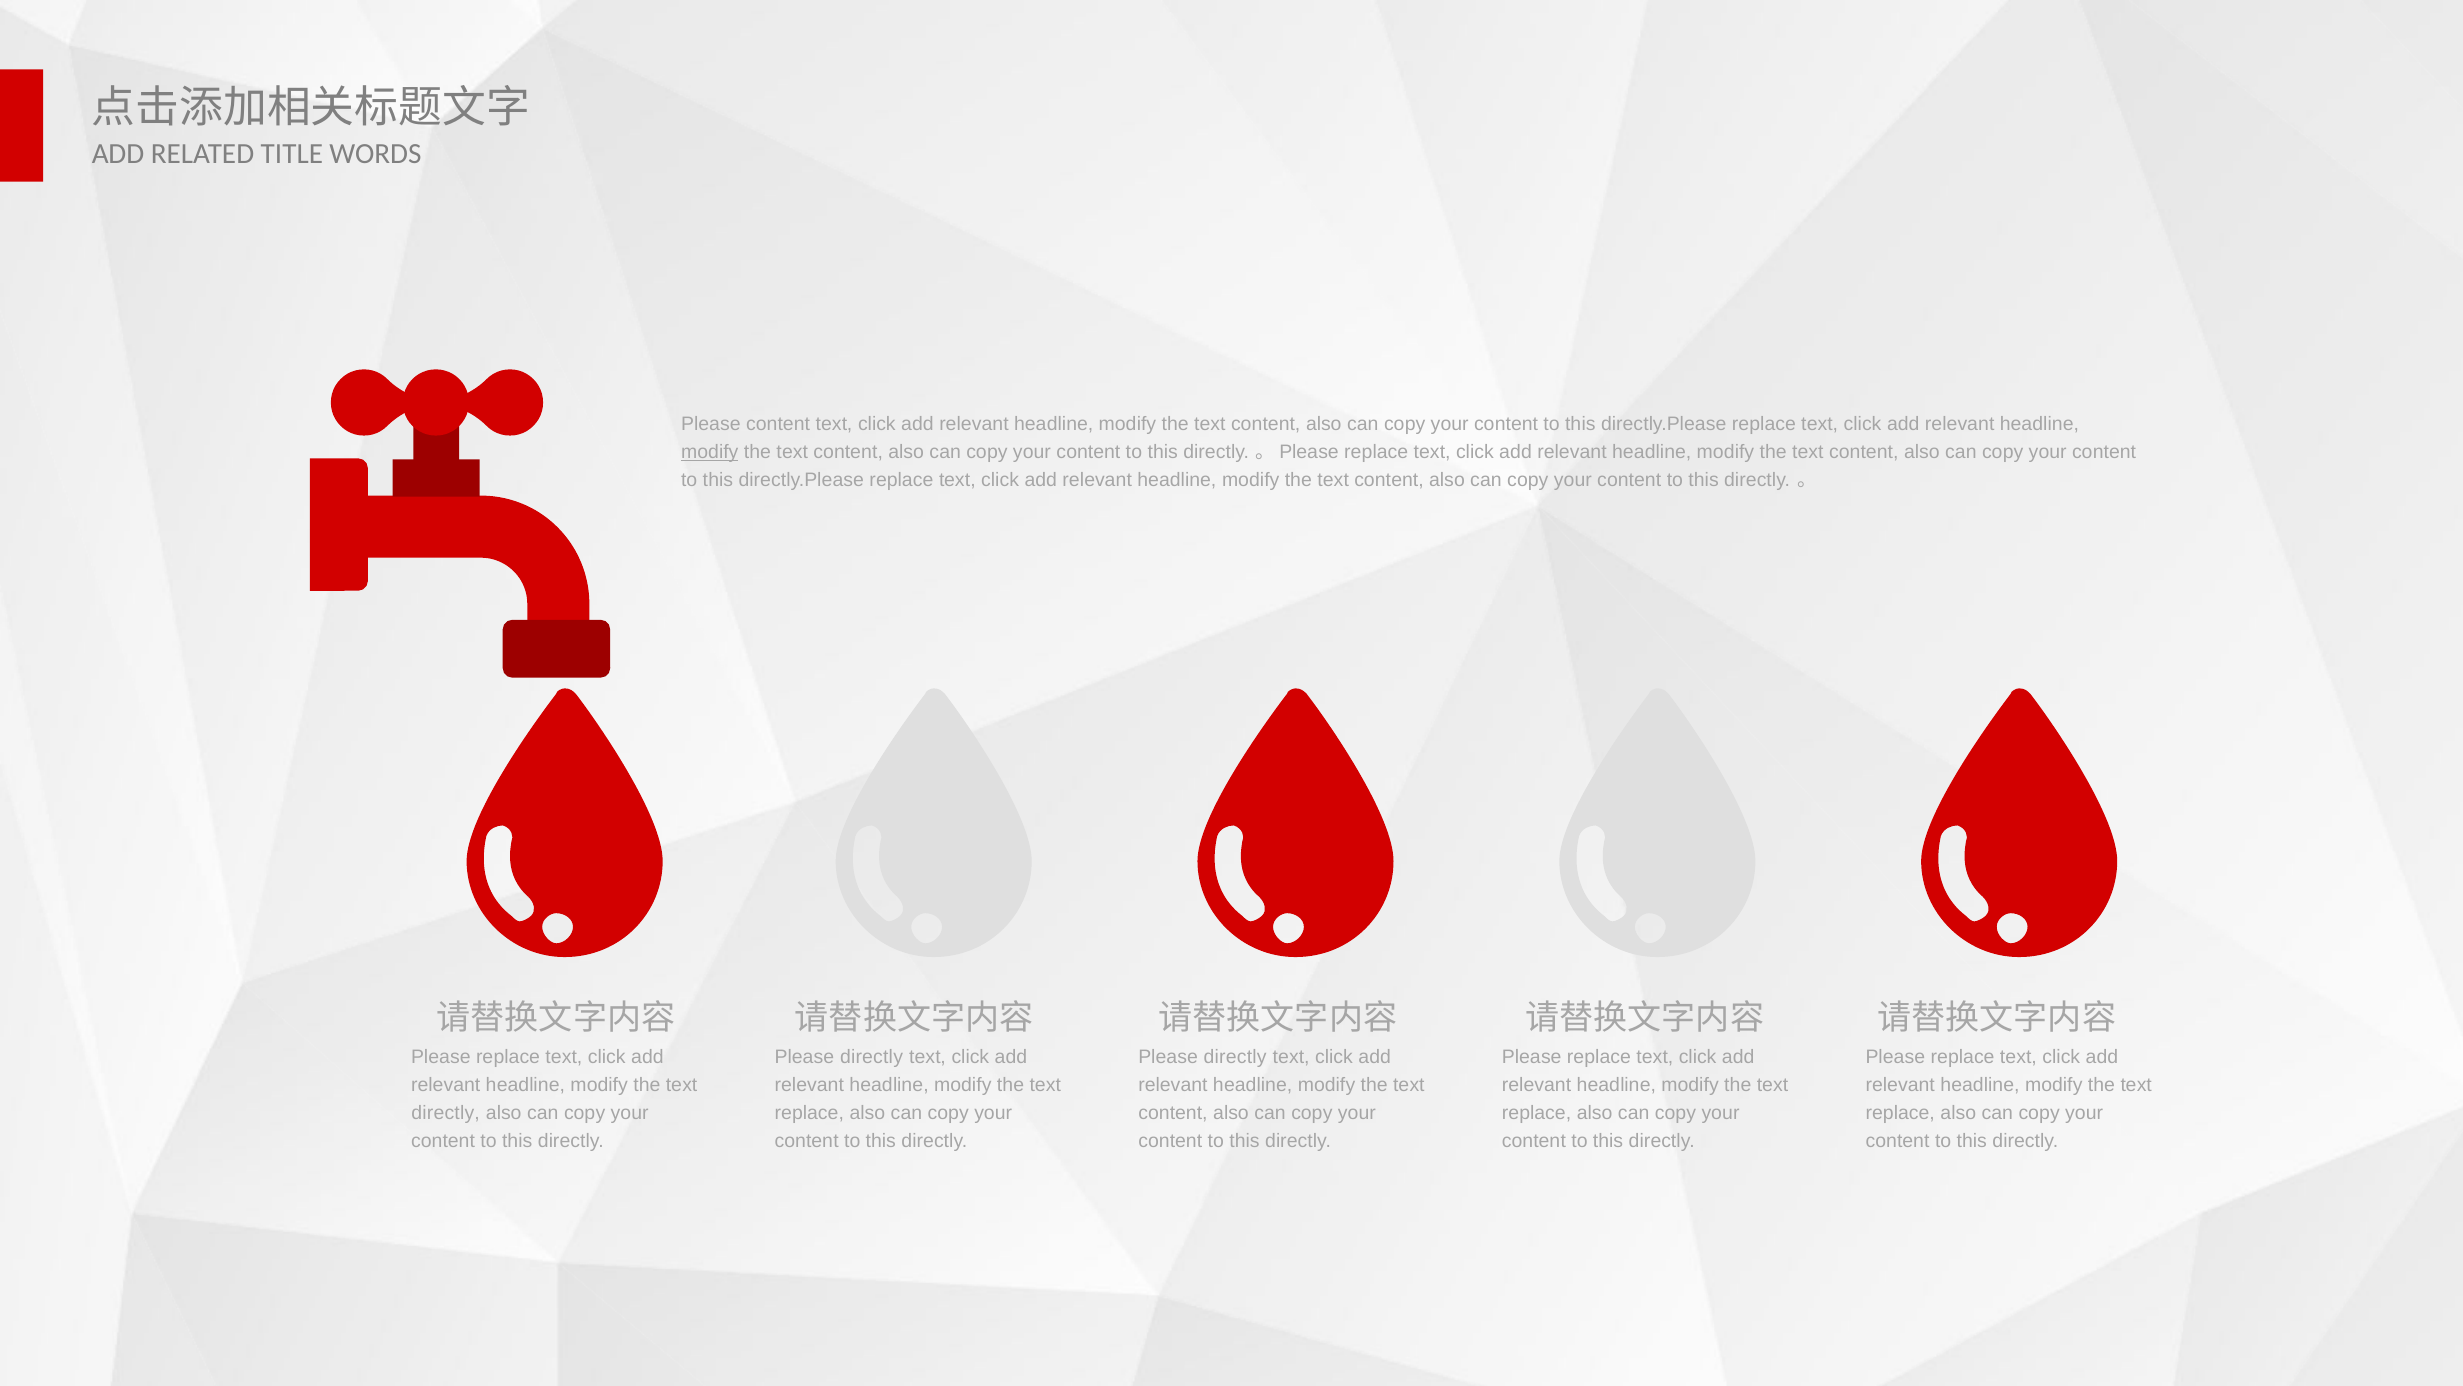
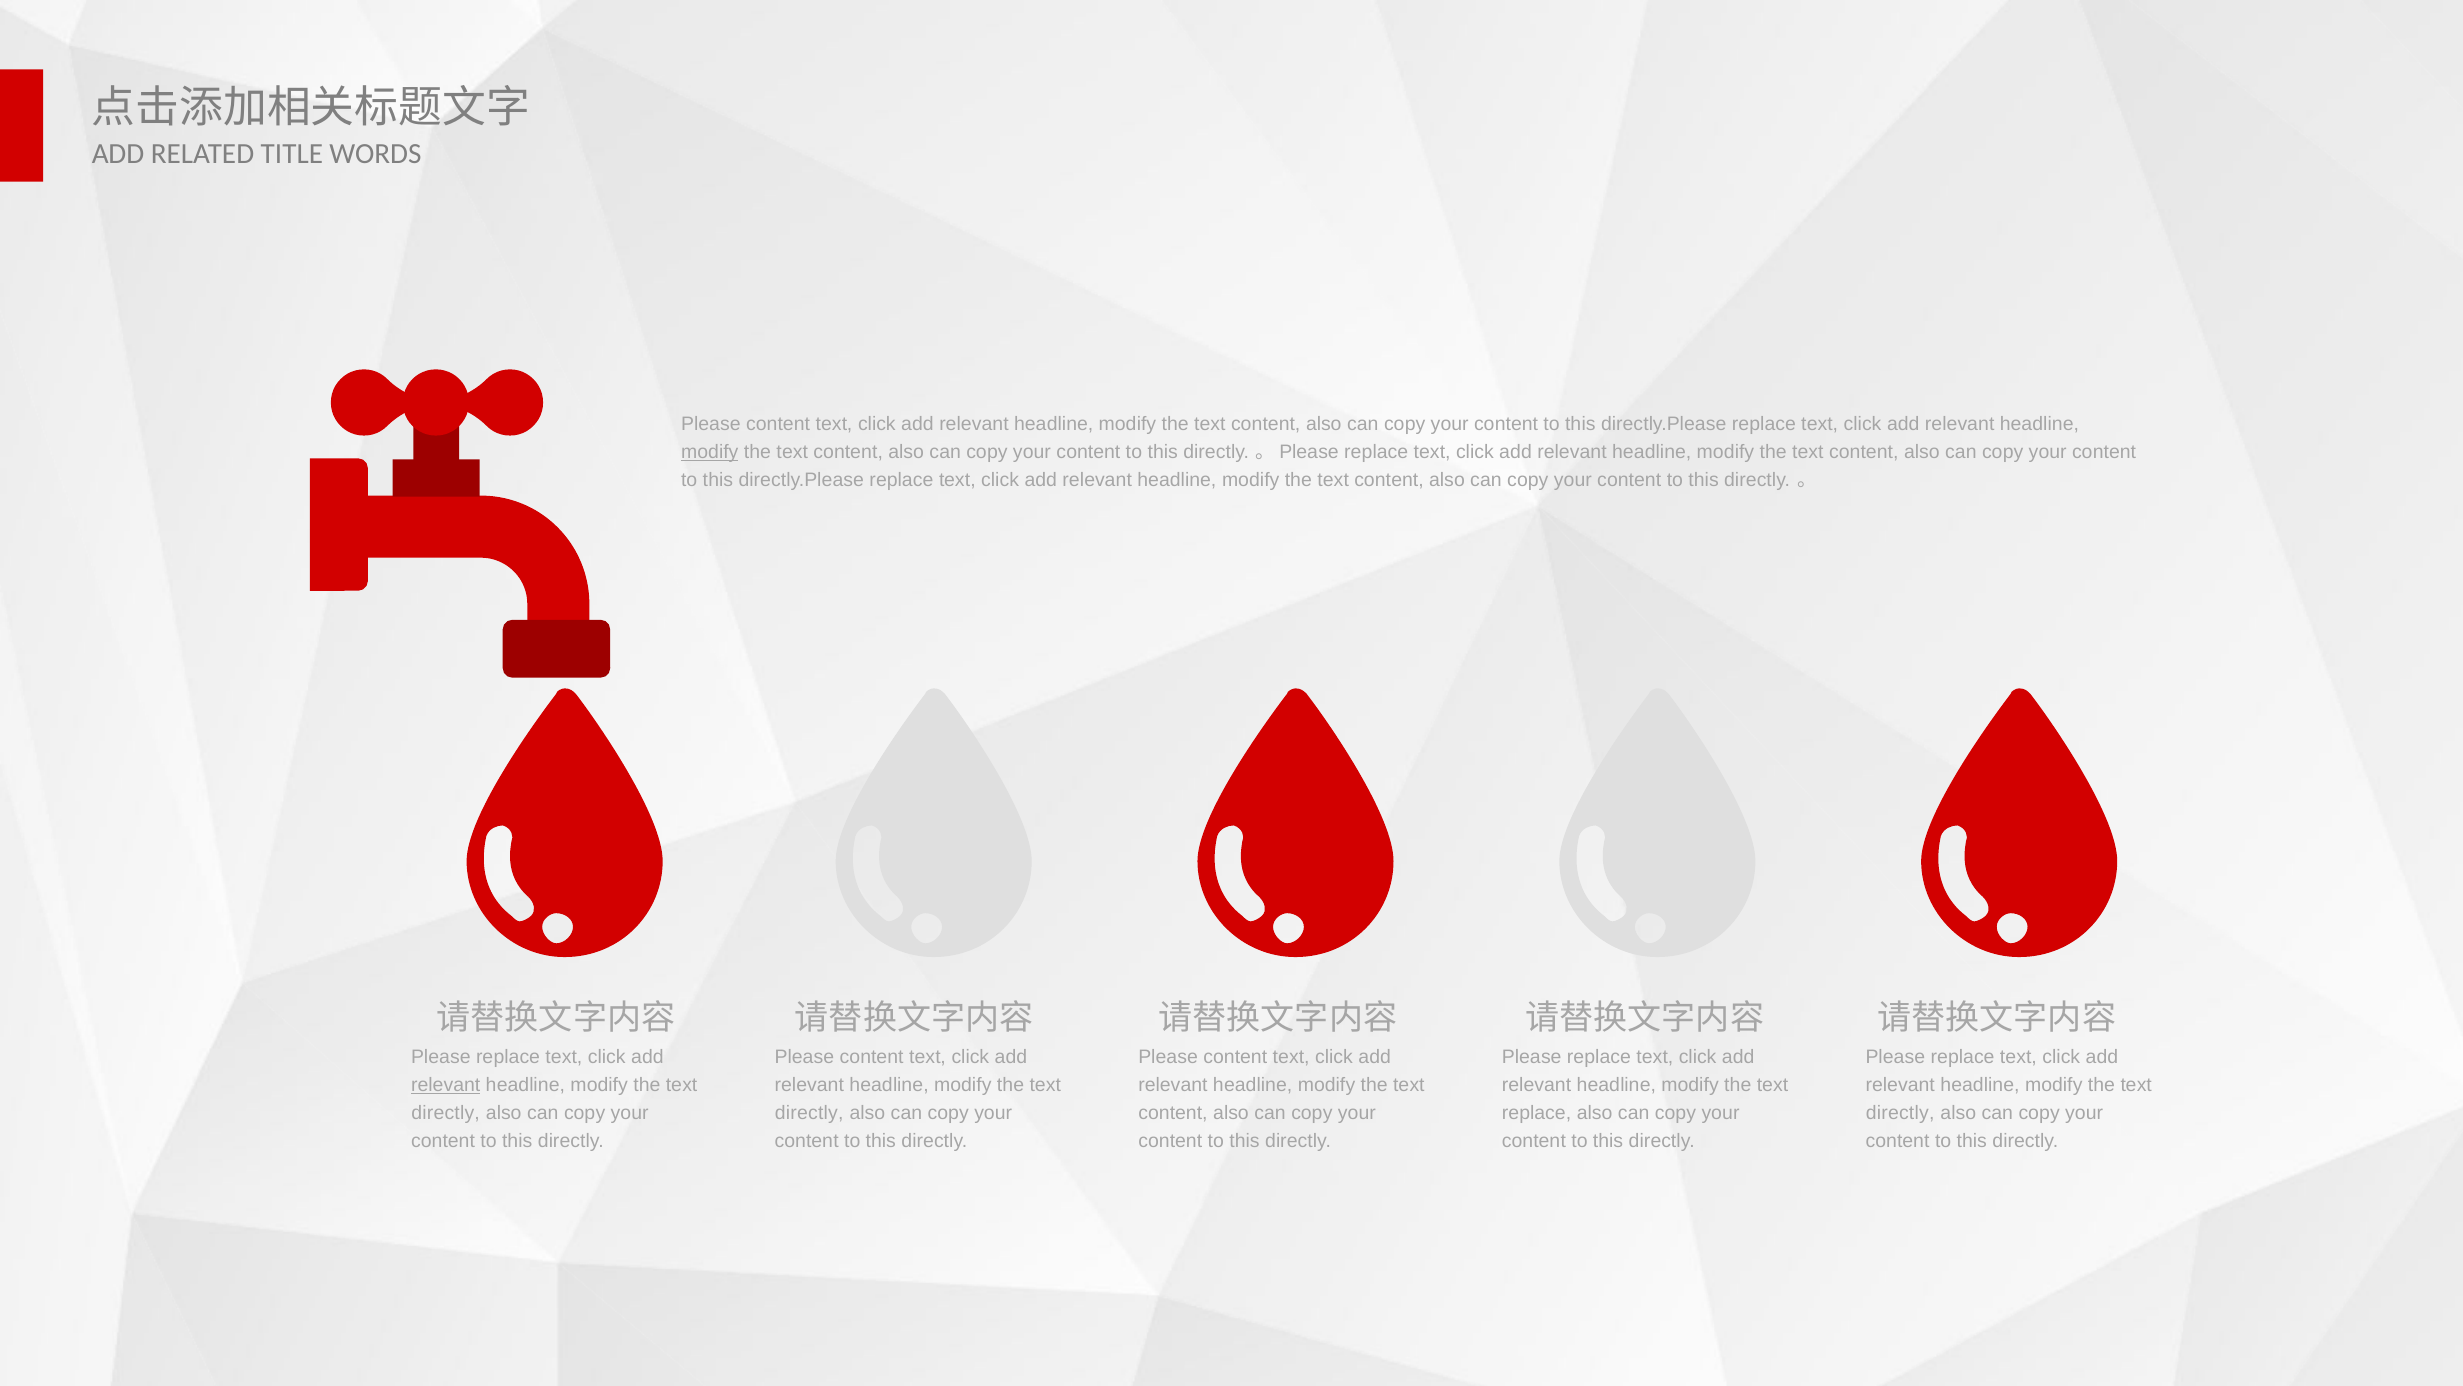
directly at (872, 1057): directly -> content
directly at (1235, 1057): directly -> content
relevant at (446, 1085) underline: none -> present
replace at (809, 1113): replace -> directly
replace at (1900, 1113): replace -> directly
